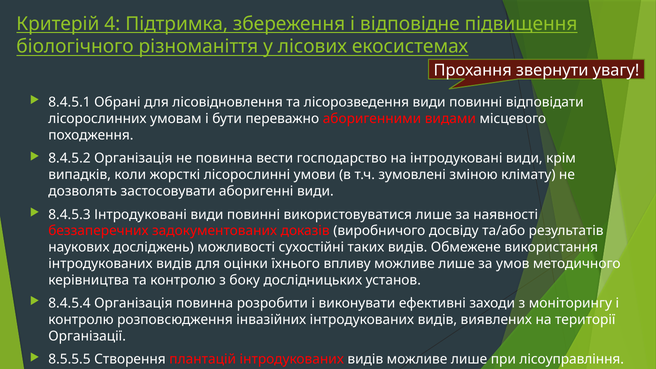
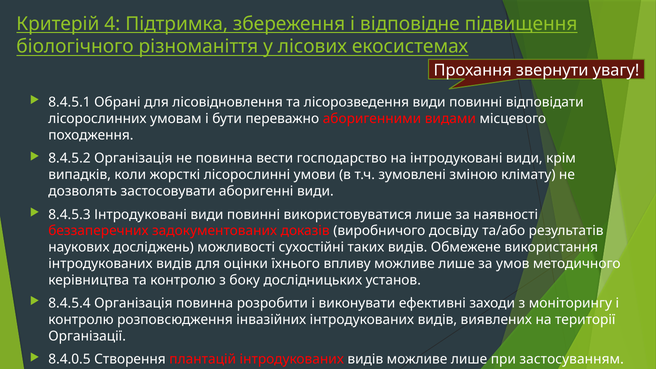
8.5.5.5: 8.5.5.5 -> 8.4.0.5
лісоуправління: лісоуправління -> застосуванням
